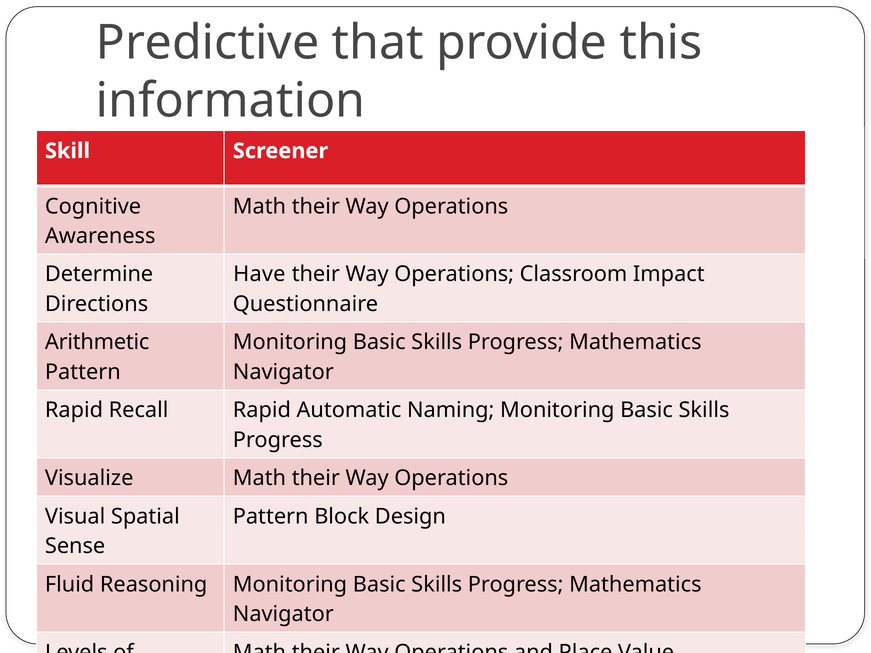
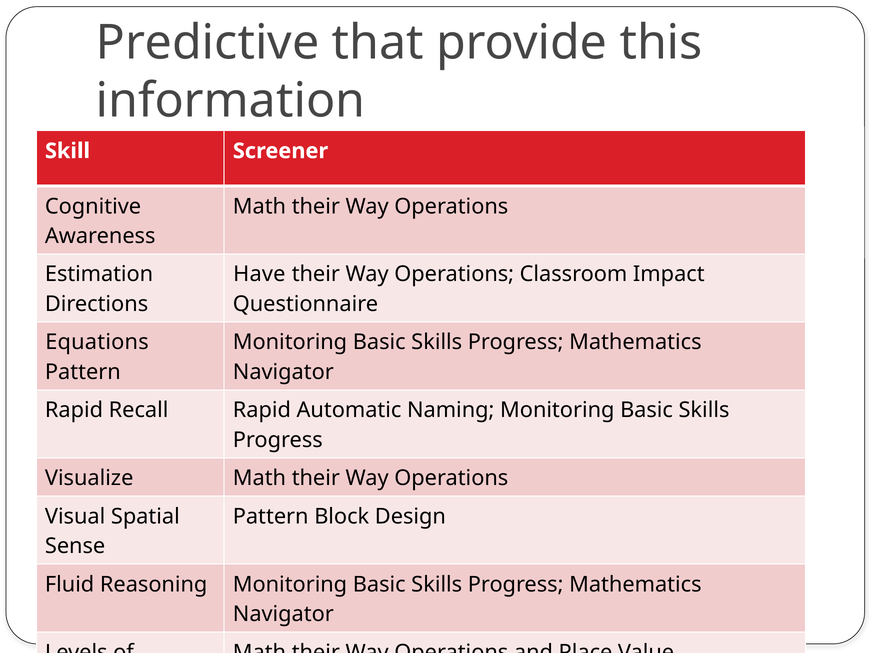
Determine: Determine -> Estimation
Arithmetic: Arithmetic -> Equations
